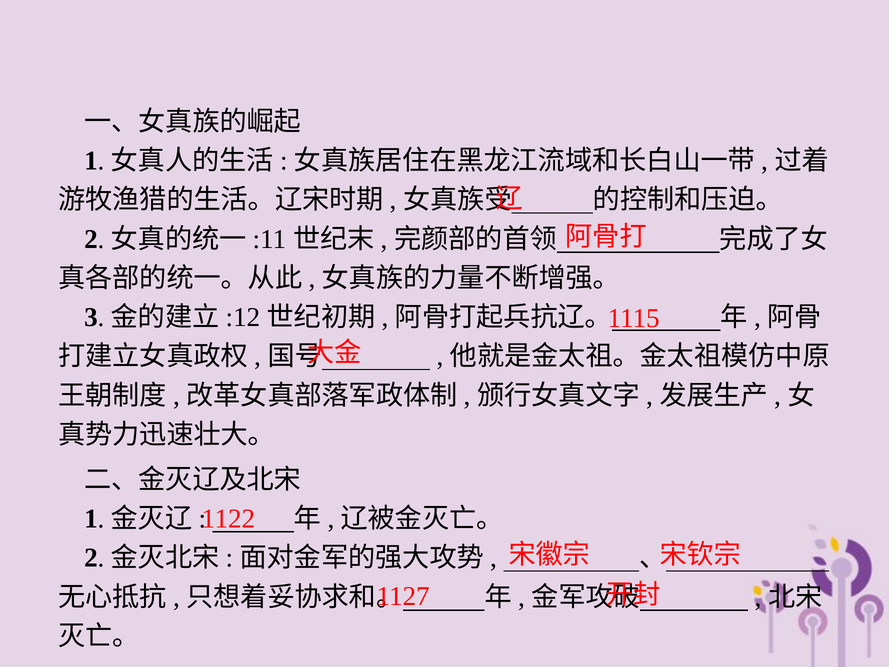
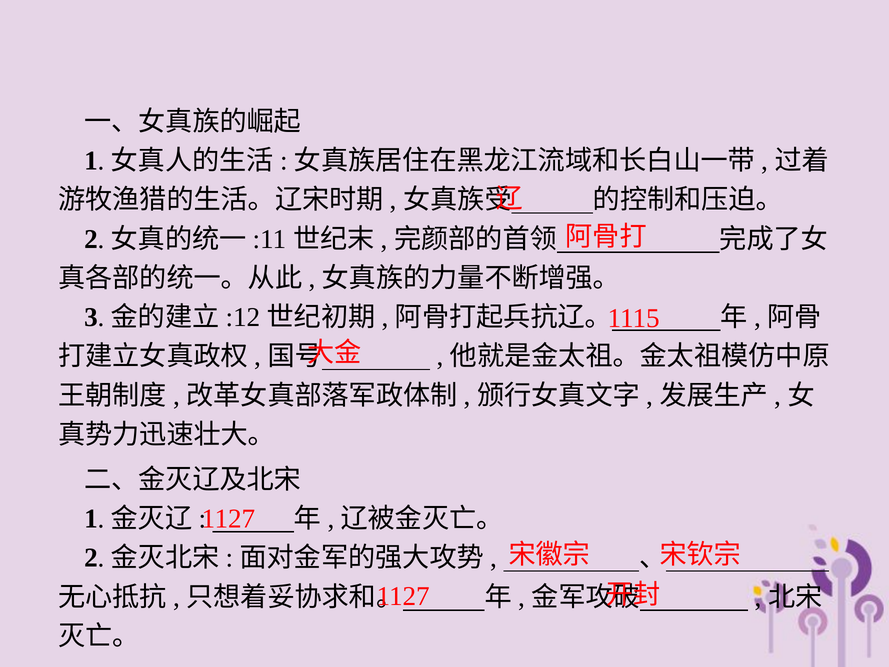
1122 at (228, 519): 1122 -> 1127
